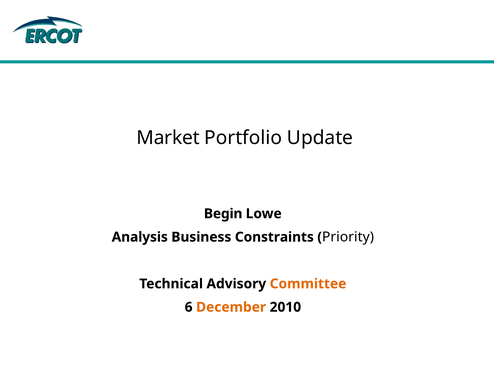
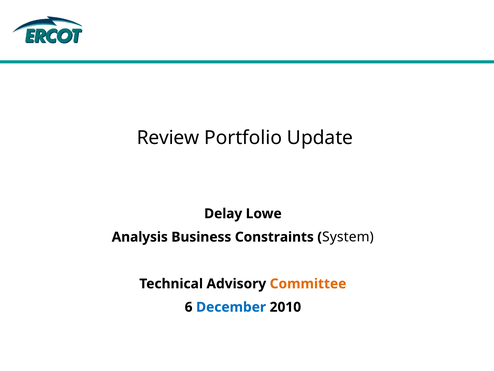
Market: Market -> Review
Begin: Begin -> Delay
Priority: Priority -> System
December colour: orange -> blue
